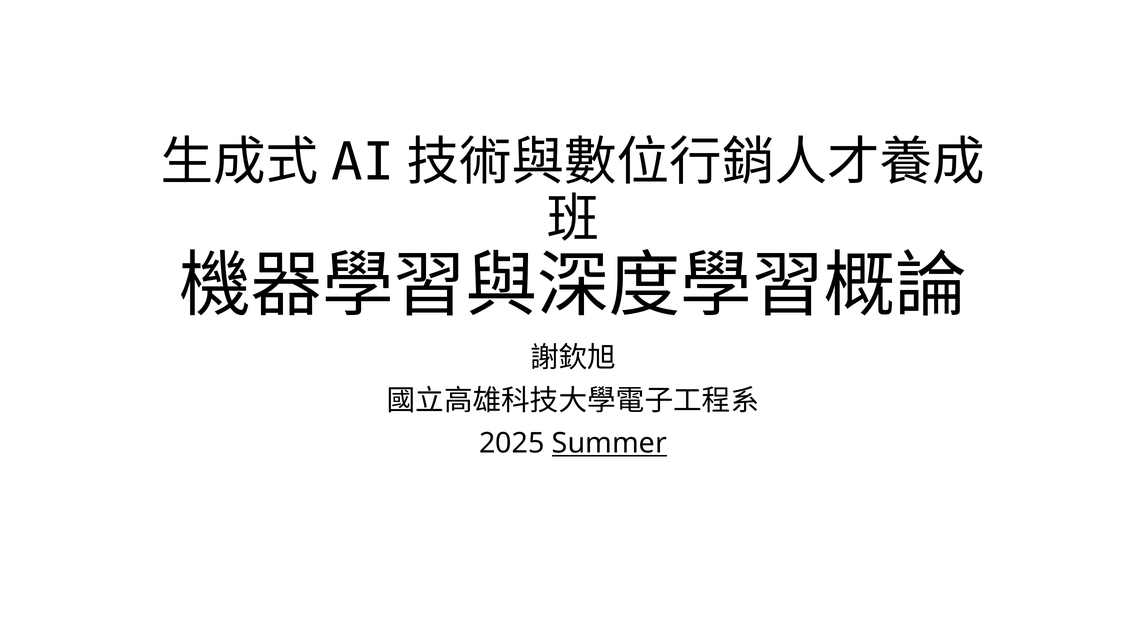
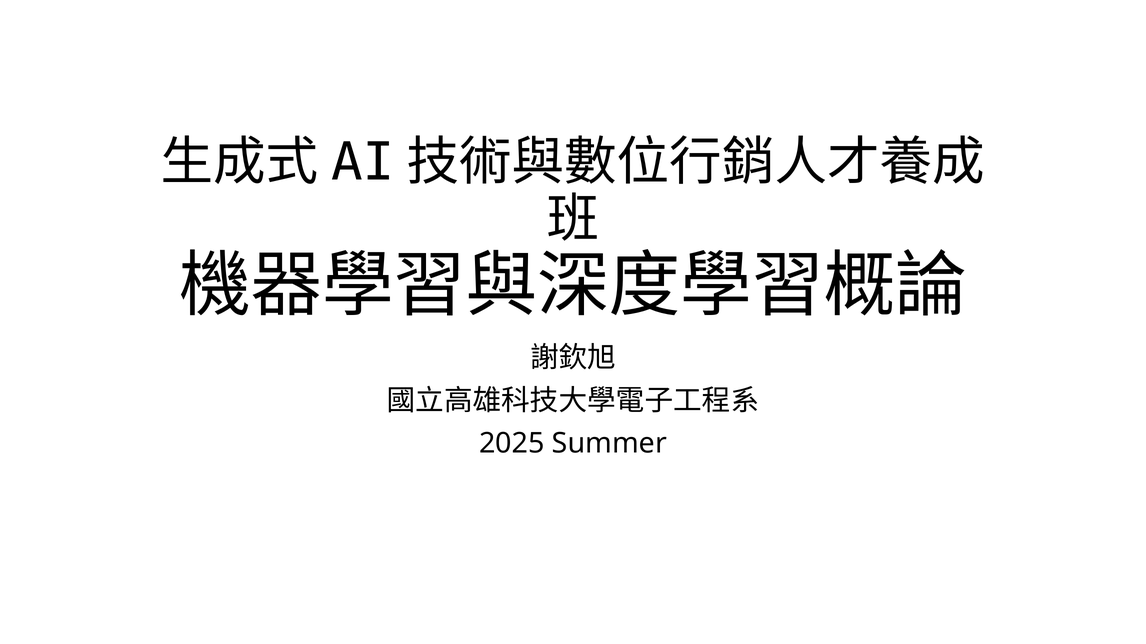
Summer underline: present -> none
